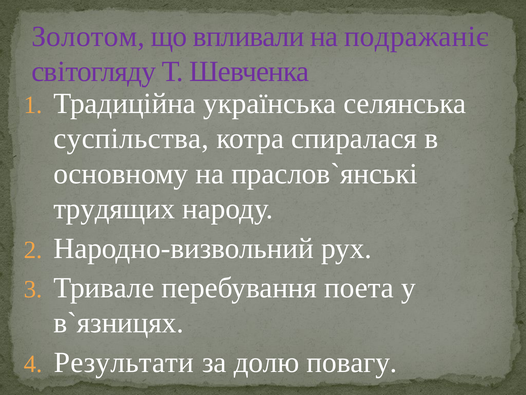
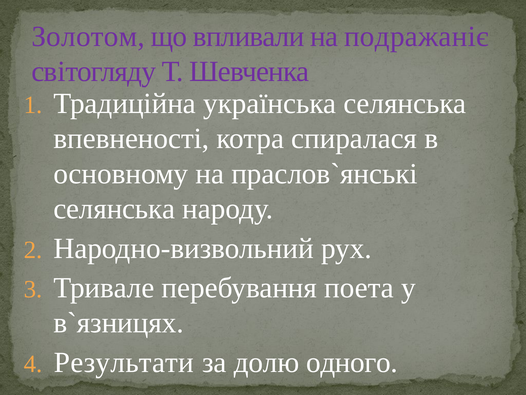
суспільства: суспільства -> впевненості
трудящих at (114, 209): трудящих -> селянська
повагу: повагу -> одного
